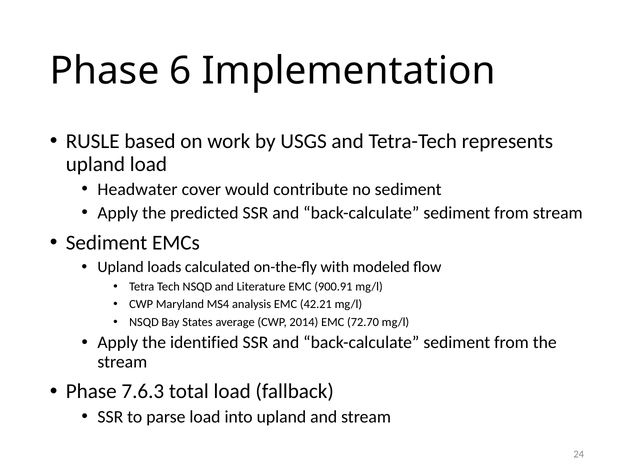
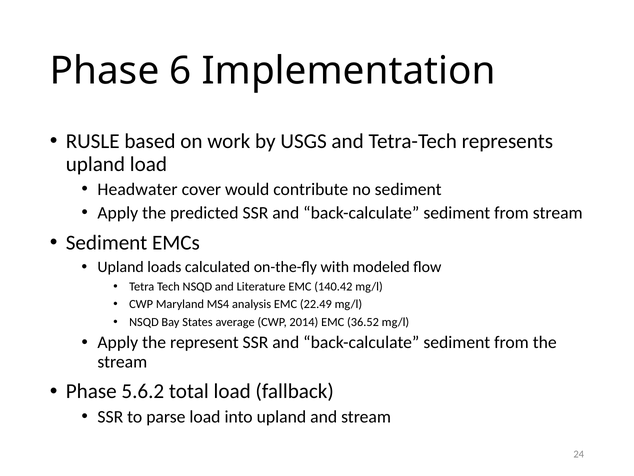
900.91: 900.91 -> 140.42
42.21: 42.21 -> 22.49
72.70: 72.70 -> 36.52
identified: identified -> represent
7.6.3: 7.6.3 -> 5.6.2
